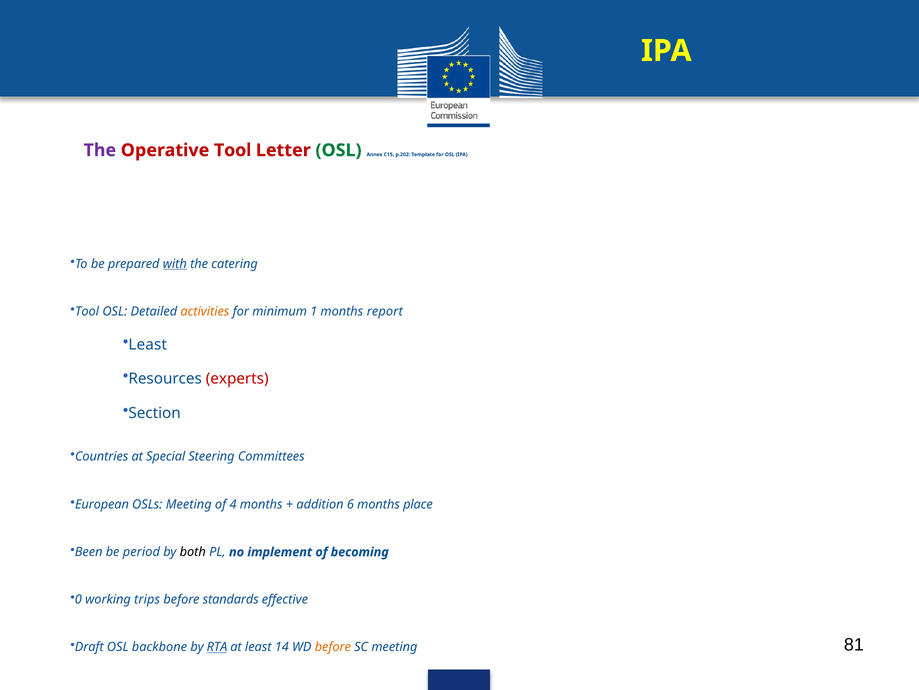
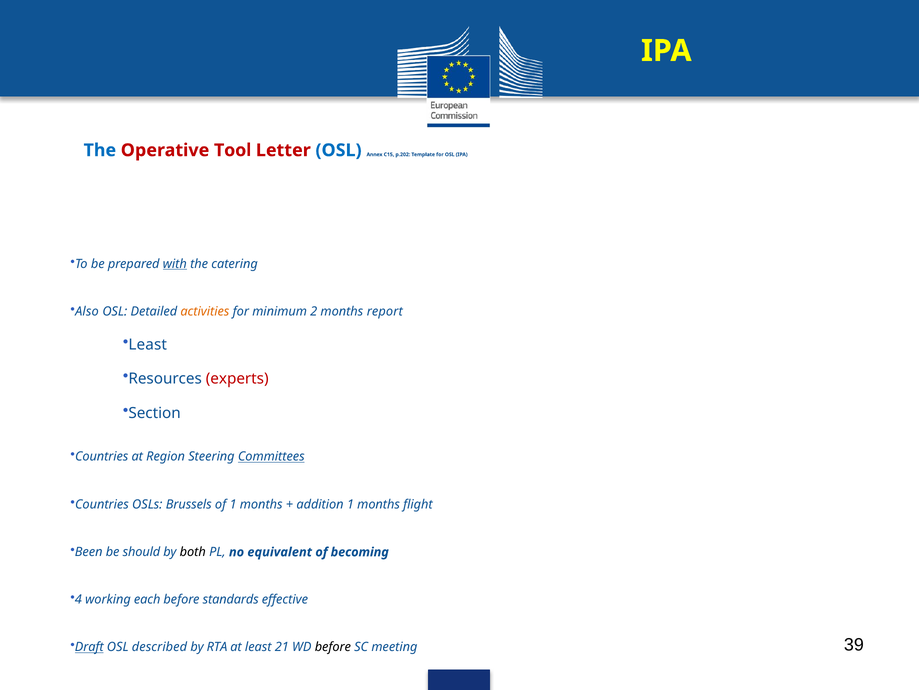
The at (100, 150) colour: purple -> blue
OSL at (339, 150) colour: green -> blue
Tool at (87, 311): Tool -> Also
1: 1 -> 2
Special: Special -> Region
Committees underline: none -> present
European at (102, 504): European -> Countries
OSLs Meeting: Meeting -> Brussels
of 4: 4 -> 1
addition 6: 6 -> 1
place: place -> flight
period: period -> should
implement: implement -> equivalent
0: 0 -> 4
trips: trips -> each
Draft underline: none -> present
backbone: backbone -> described
RTA underline: present -> none
14: 14 -> 21
before at (333, 647) colour: orange -> black
81: 81 -> 39
